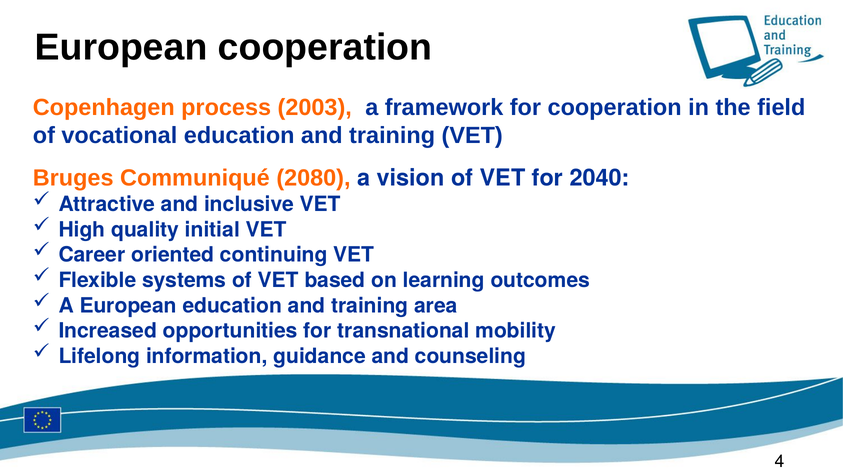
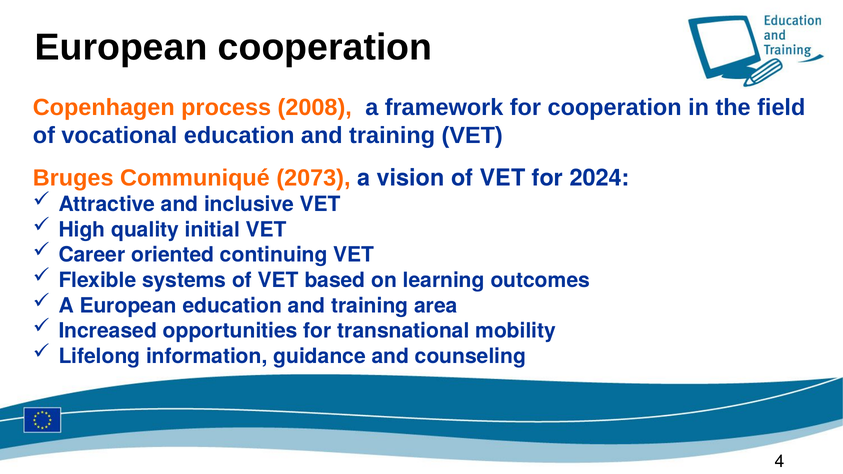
2003: 2003 -> 2008
2080: 2080 -> 2073
2040: 2040 -> 2024
